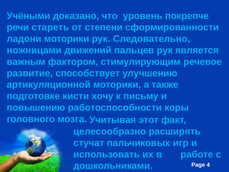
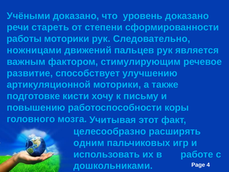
уровень покрепче: покрепче -> доказано
ладони: ладони -> работы
стучат: стучат -> одним
